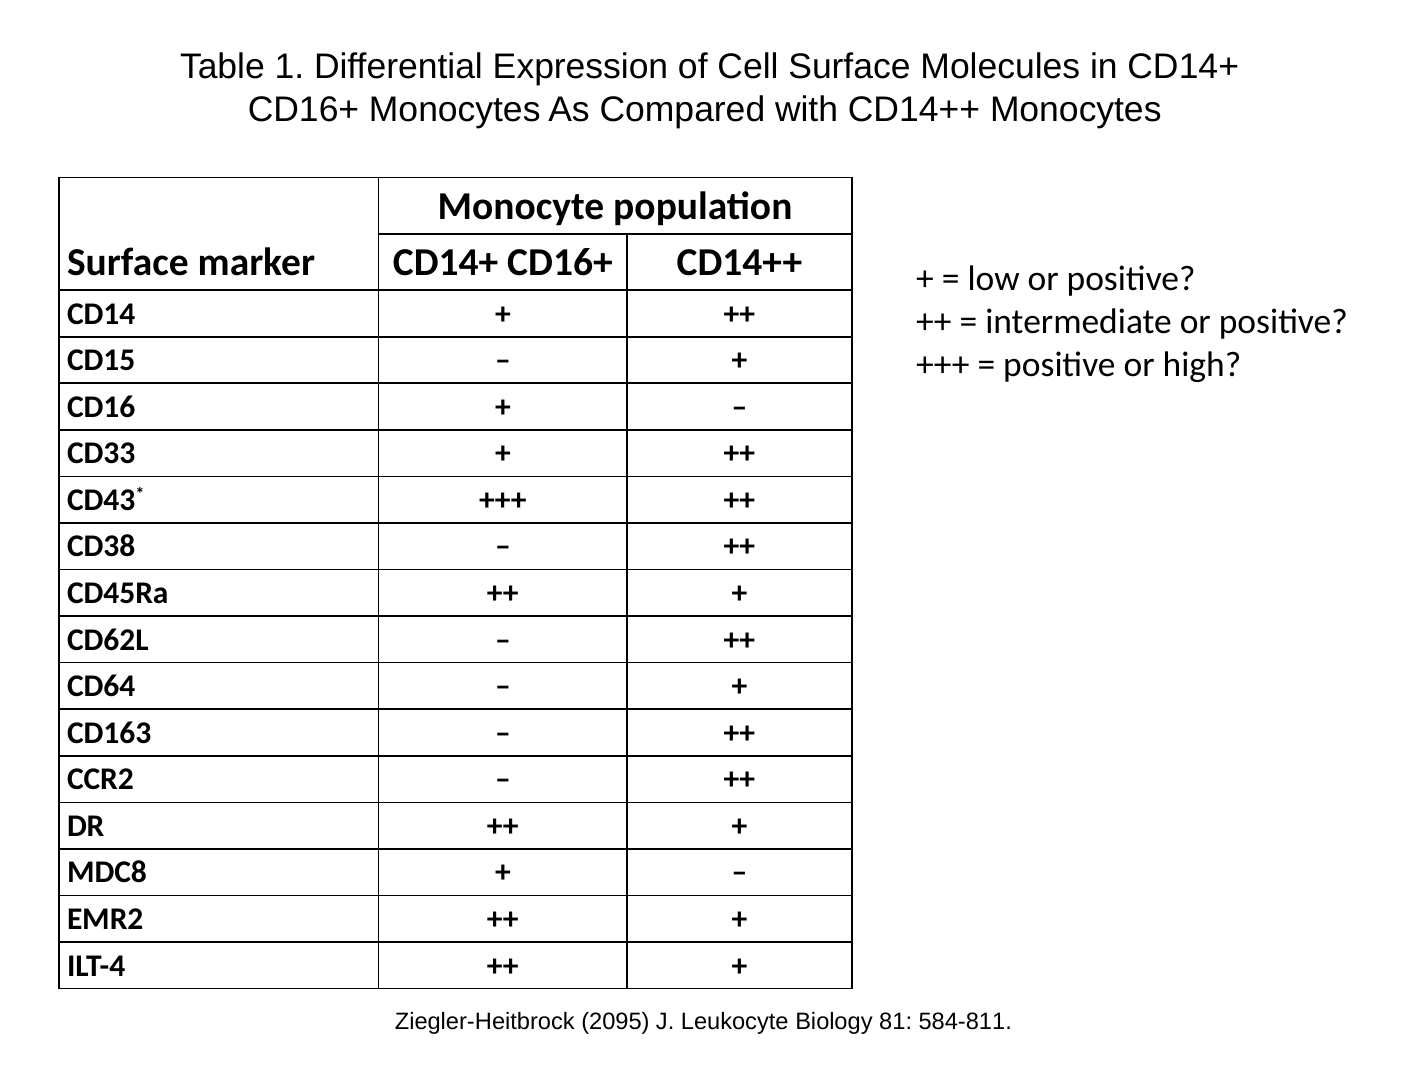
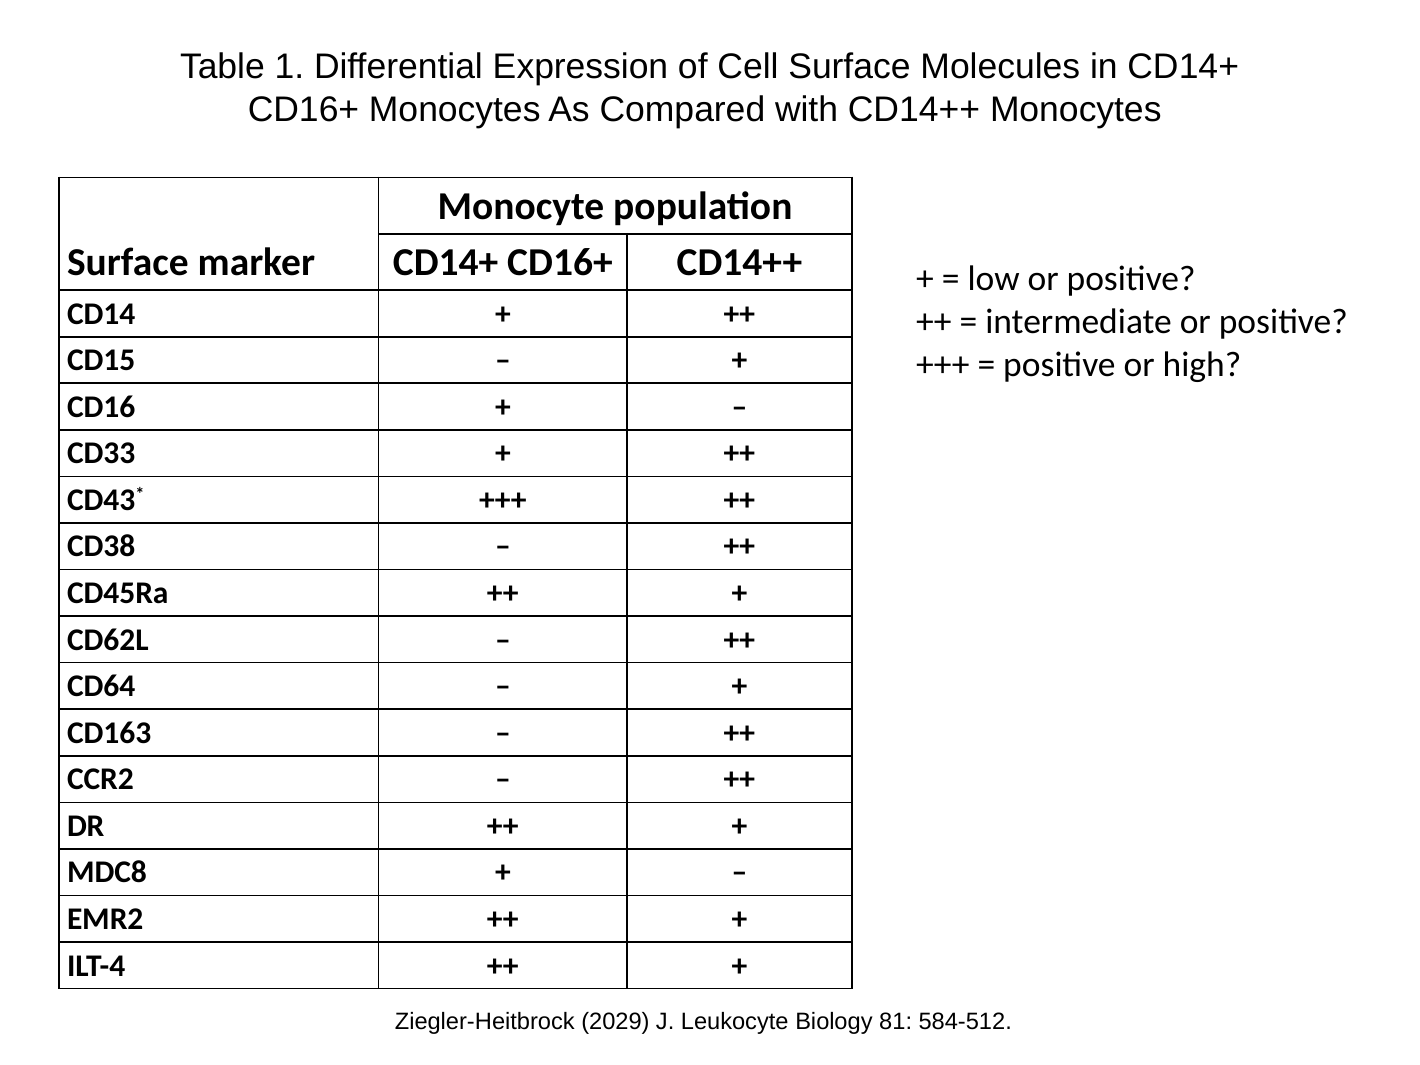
2095: 2095 -> 2029
584-811: 584-811 -> 584-512
